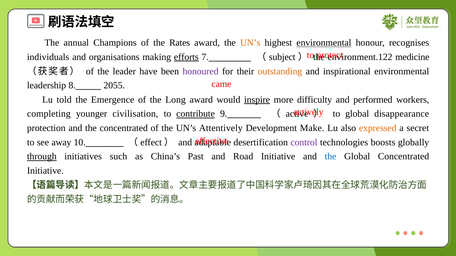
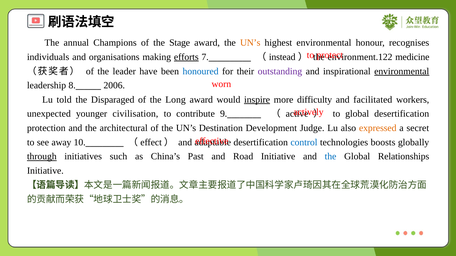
Rates: Rates -> Stage
environmental at (324, 43) underline: present -> none
subject: subject -> instead
honoured colour: purple -> blue
outstanding colour: orange -> purple
environmental at (402, 71) underline: none -> present
came: came -> worn
2055: 2055 -> 2006
Emergence: Emergence -> Disparaged
performed: performed -> facilitated
completing: completing -> unexpected
contribute underline: present -> none
global disappearance: disappearance -> desertification
the concentrated: concentrated -> architectural
Attentively: Attentively -> Destination
Make: Make -> Judge
control colour: purple -> blue
Global Concentrated: Concentrated -> Relationships
